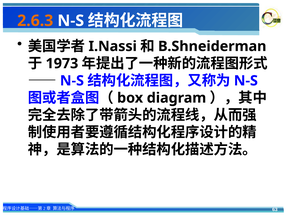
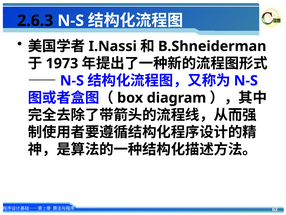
2.6.3 colour: orange -> black
